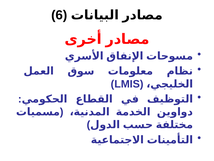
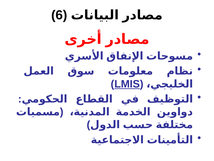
LMIS underline: none -> present
